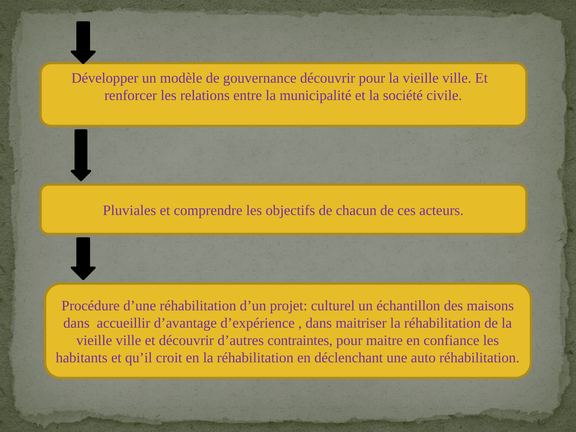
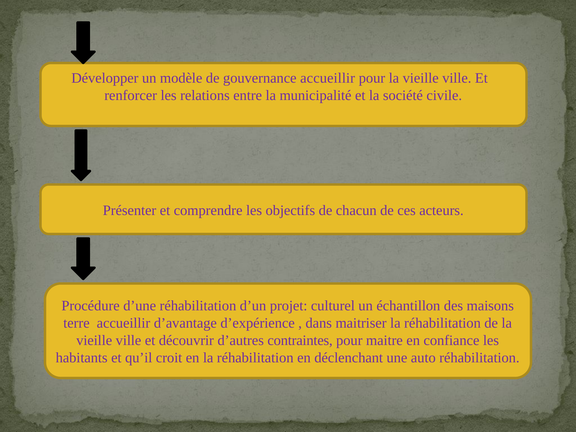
gouvernance découvrir: découvrir -> accueillir
Pluviales: Pluviales -> Présenter
dans at (76, 323): dans -> terre
